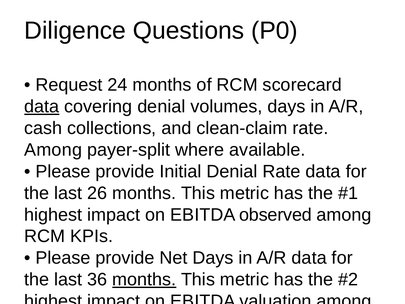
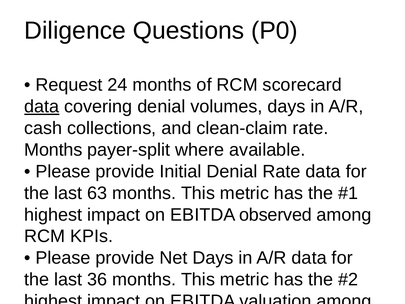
Among at (53, 150): Among -> Months
26: 26 -> 63
months at (144, 279) underline: present -> none
